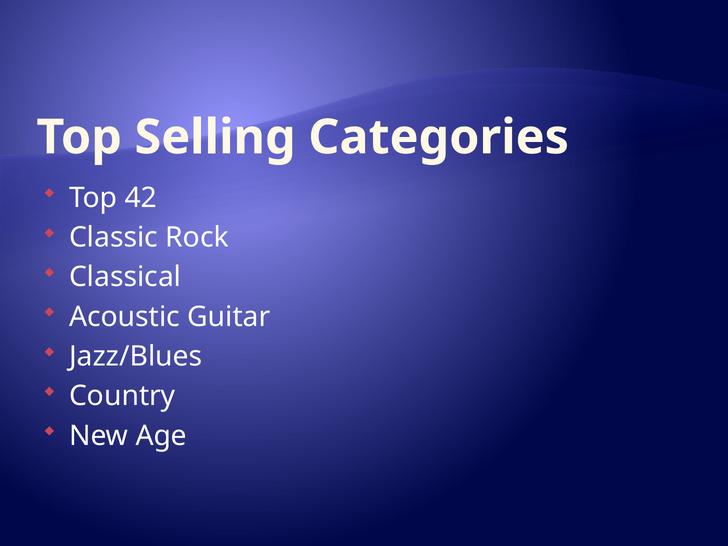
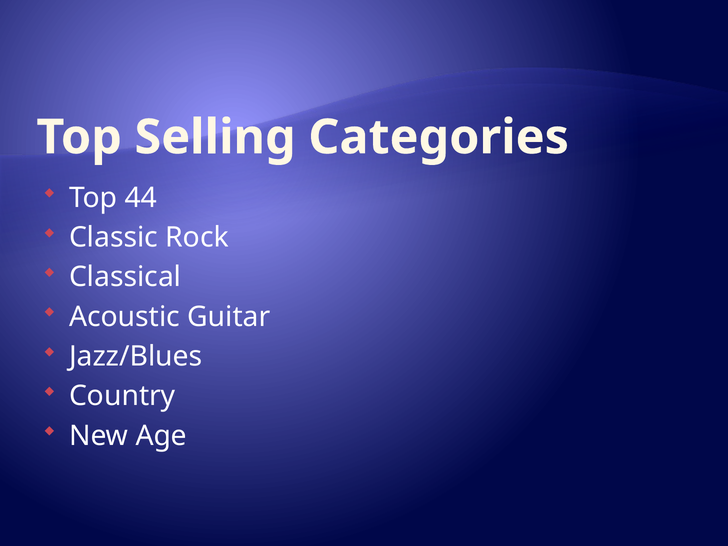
42: 42 -> 44
